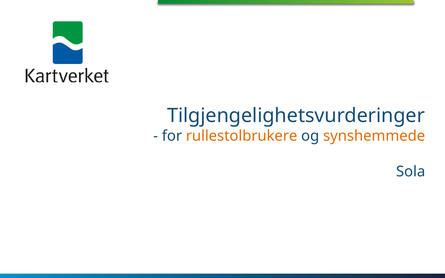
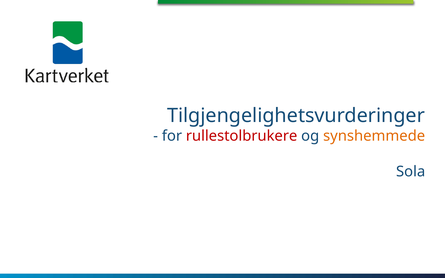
rullestolbrukere colour: orange -> red
